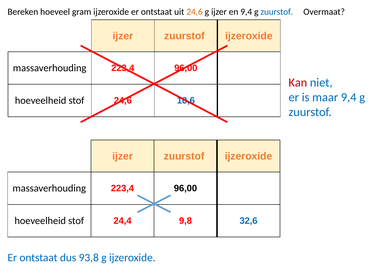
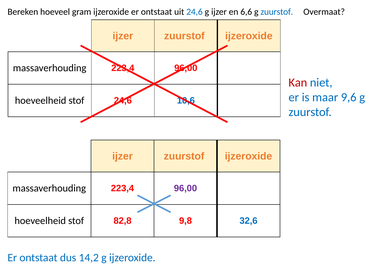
24,6 at (194, 12) colour: orange -> blue
en 9,4: 9,4 -> 6,6
maar 9,4: 9,4 -> 9,6
96,00 at (185, 188) colour: black -> purple
24,4: 24,4 -> 82,8
93,8: 93,8 -> 14,2
